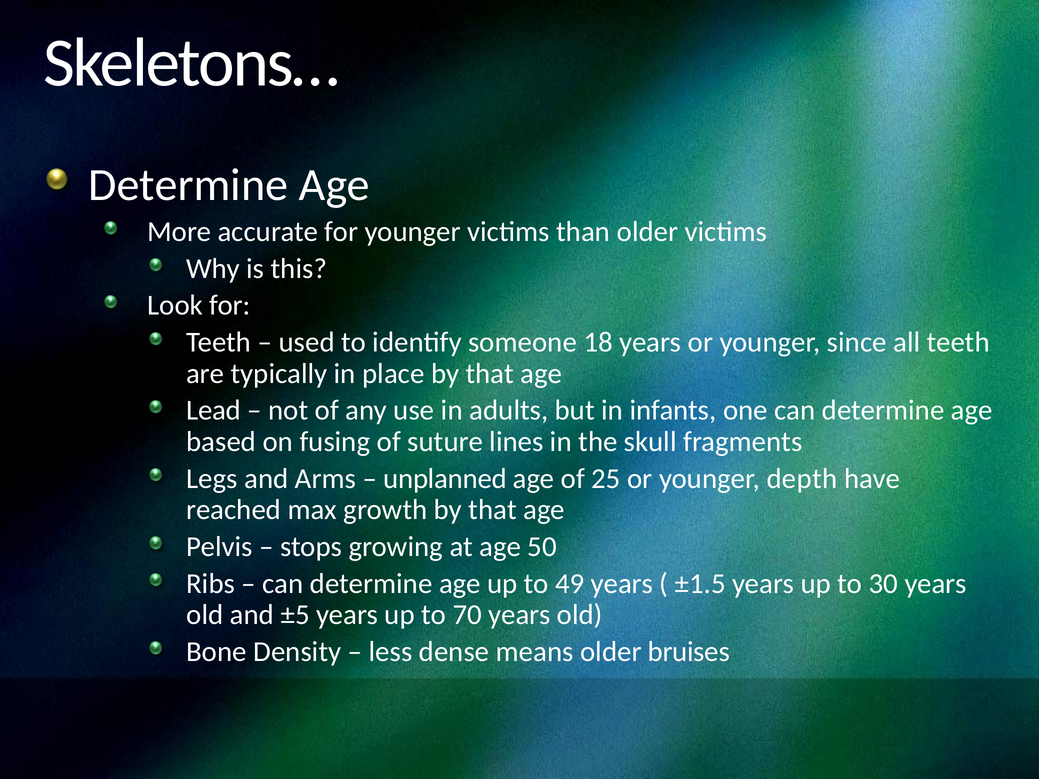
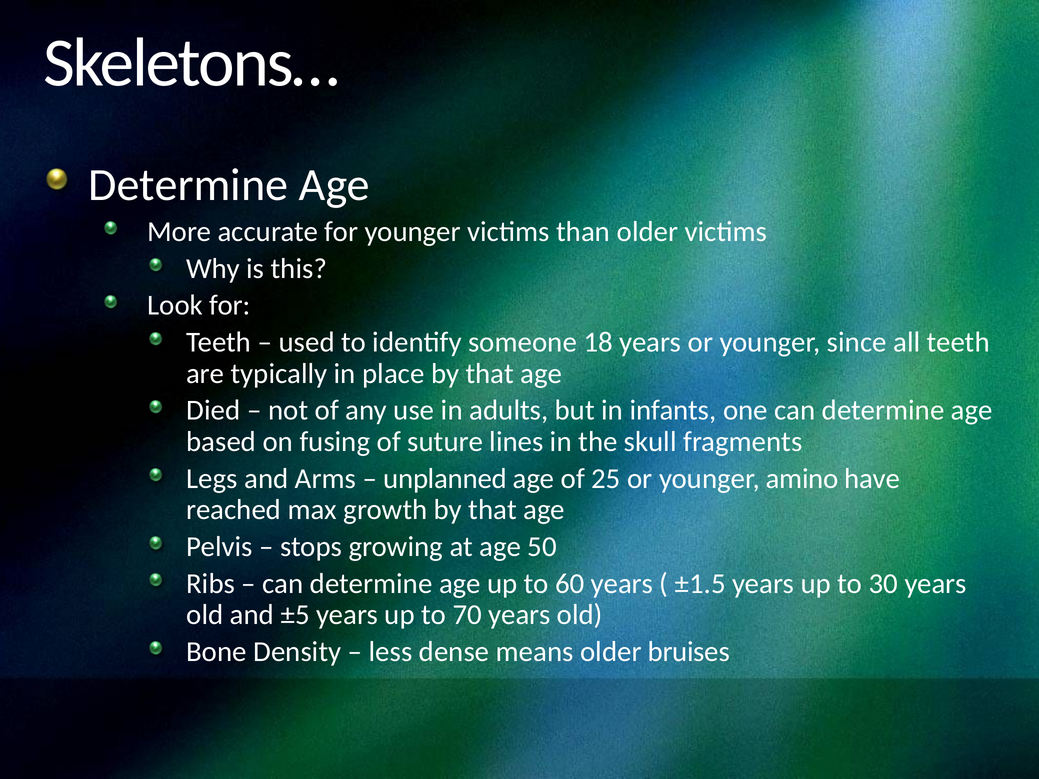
Lead: Lead -> Died
depth: depth -> amino
49: 49 -> 60
